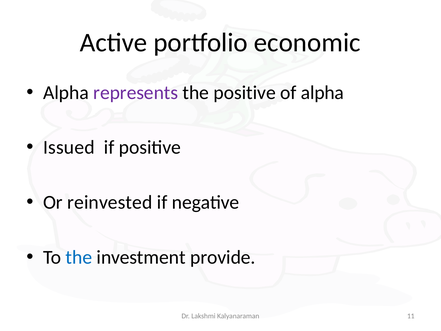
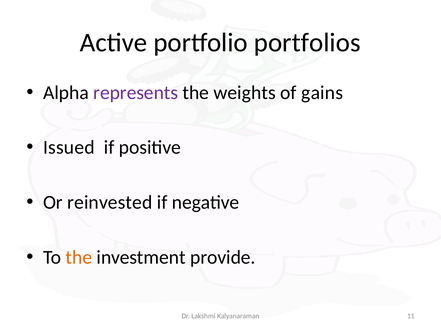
economic: economic -> portfolios
the positive: positive -> weights
of alpha: alpha -> gains
the at (79, 257) colour: blue -> orange
